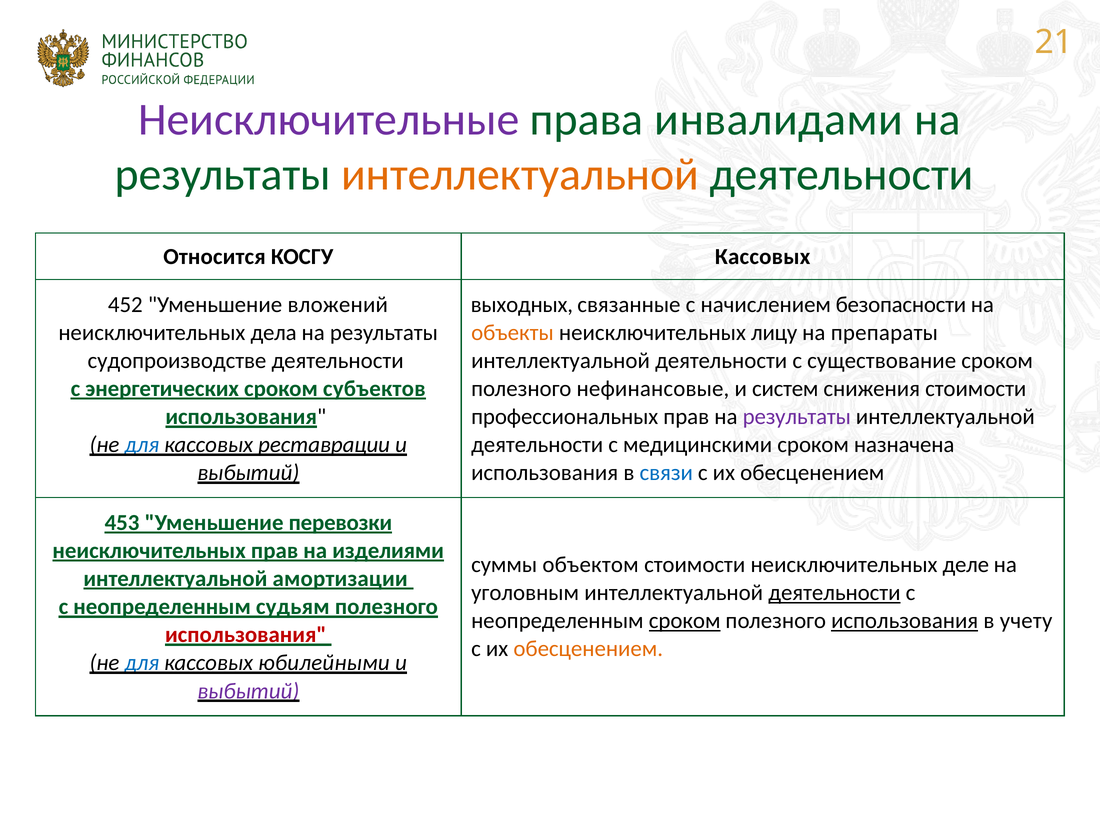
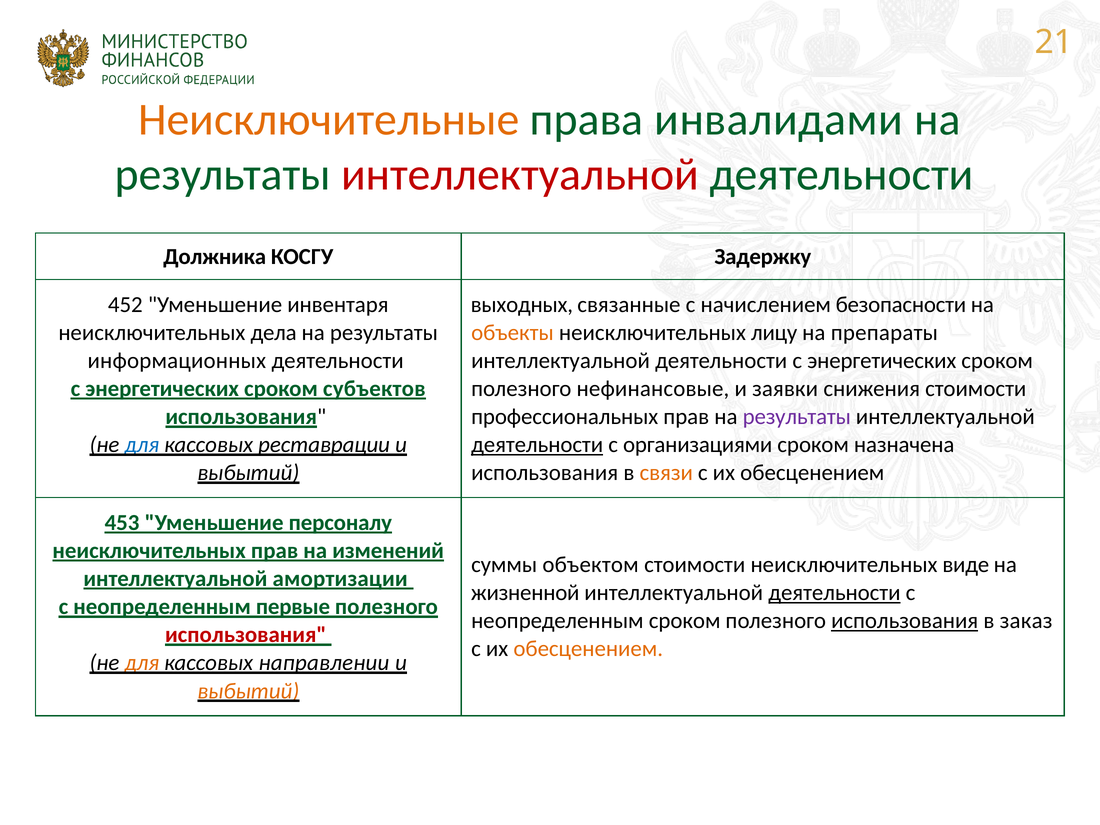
Неисключительные colour: purple -> orange
интеллектуальной at (520, 175) colour: orange -> red
Относится: Относится -> Должника
КОСГУ Кассовых: Кассовых -> Задержку
вложений: вложений -> инвентаря
судопроизводстве: судопроизводстве -> информационных
интеллектуальной деятельности с существование: существование -> энергетических
систем: систем -> заявки
деятельности at (537, 445) underline: none -> present
медицинскими: медицинскими -> организациями
связи colour: blue -> orange
перевозки: перевозки -> персоналу
изделиями: изделиями -> изменений
деле: деле -> виде
уголовным: уголовным -> жизненной
судьям: судьям -> первые
сроком at (685, 621) underline: present -> none
учету: учету -> заказ
для at (142, 663) colour: blue -> orange
юбилейными: юбилейными -> направлении
выбытий at (248, 691) colour: purple -> orange
